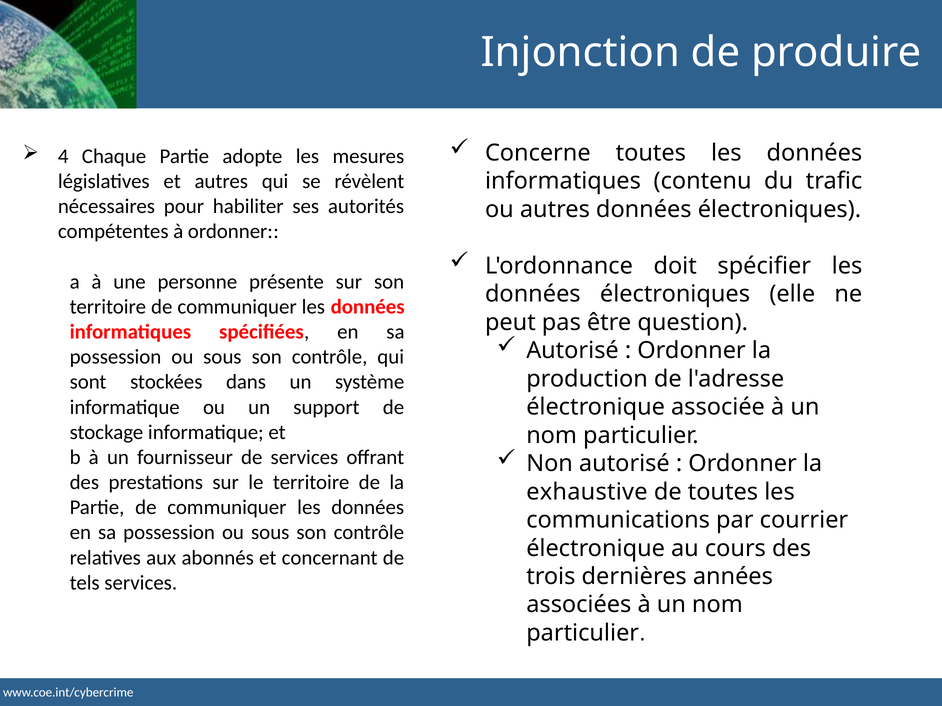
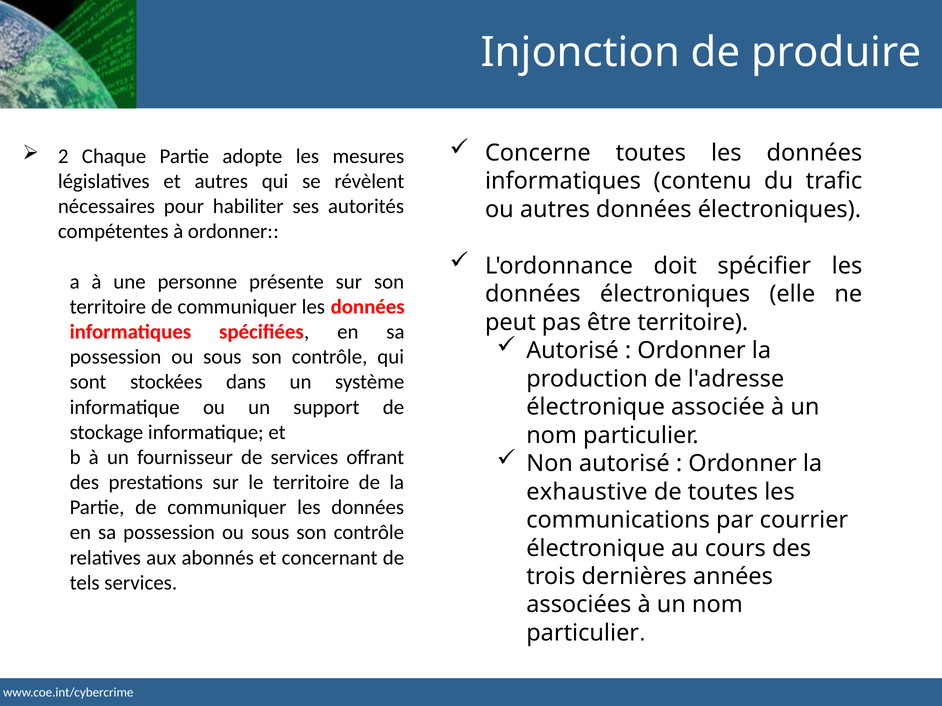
4: 4 -> 2
être question: question -> territoire
